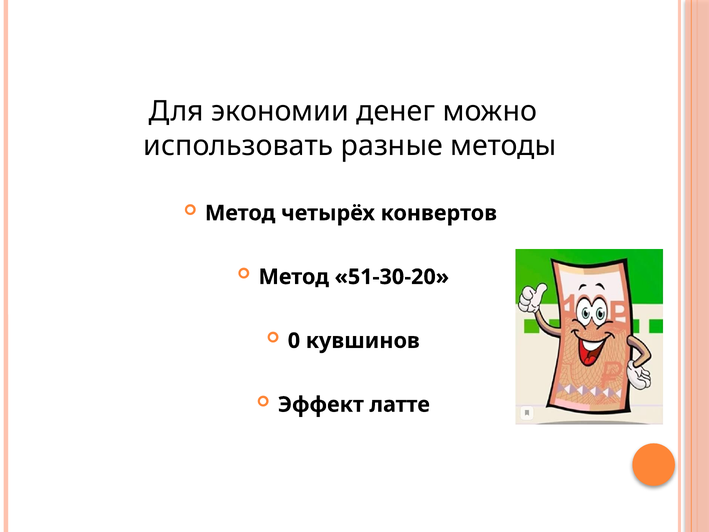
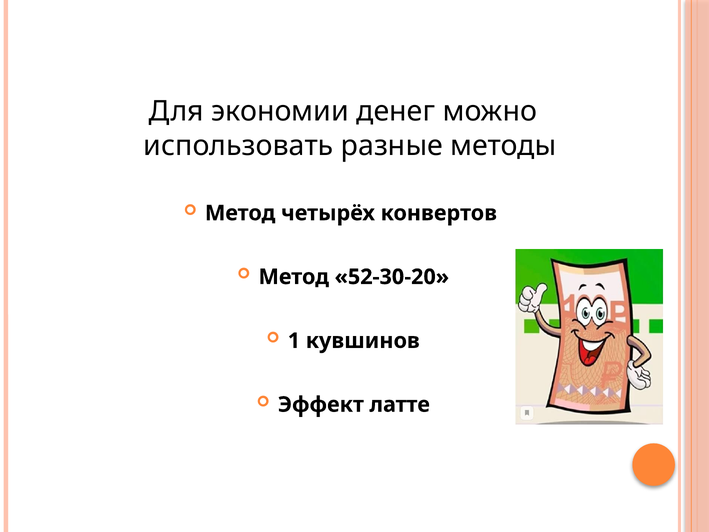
51-30-20: 51-30-20 -> 52-30-20
0: 0 -> 1
